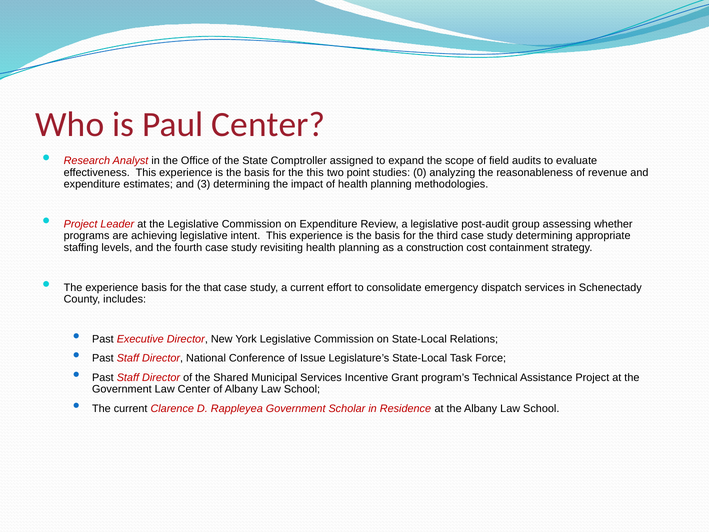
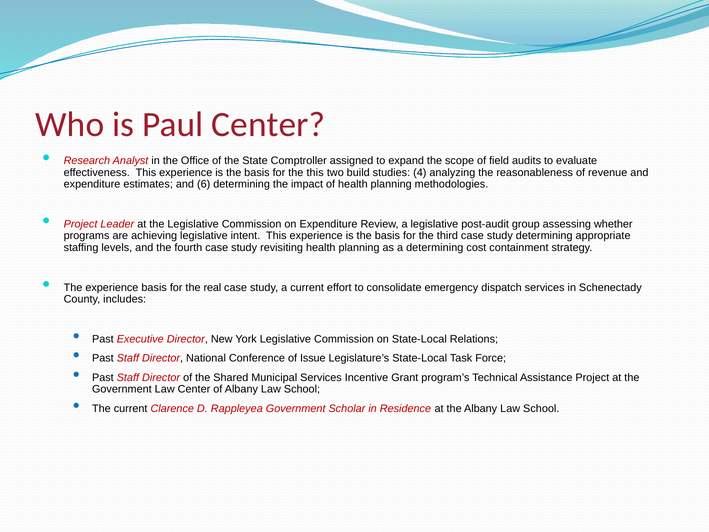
point: point -> build
0: 0 -> 4
3: 3 -> 6
a construction: construction -> determining
that: that -> real
